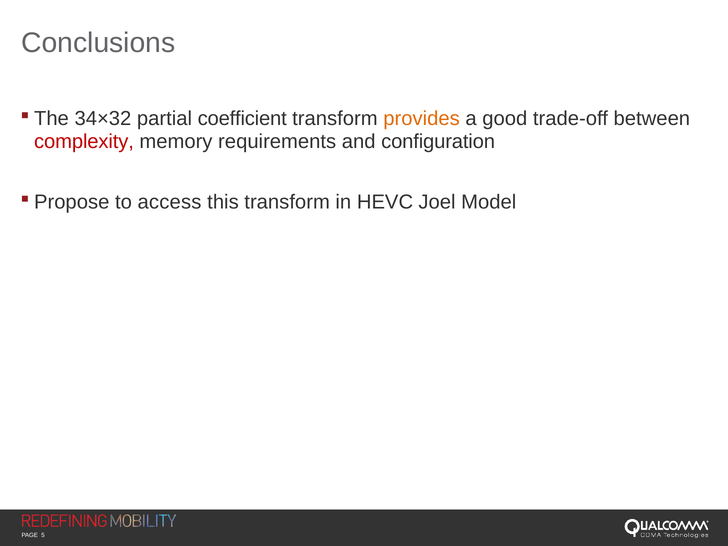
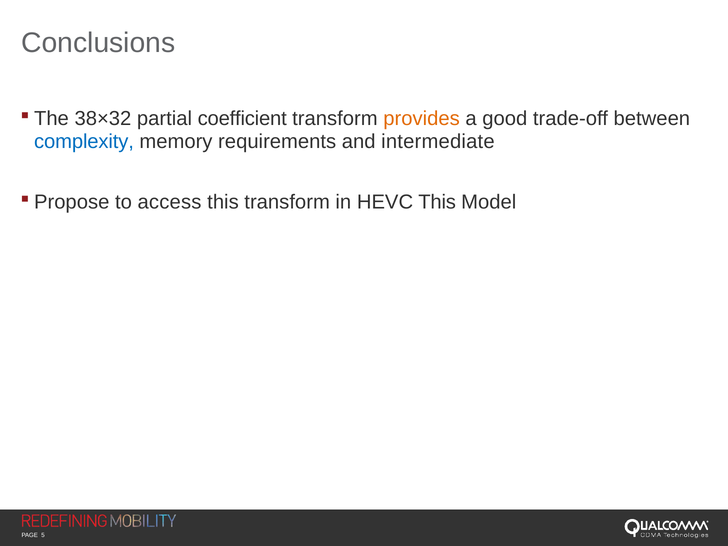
34×32: 34×32 -> 38×32
complexity colour: red -> blue
configuration: configuration -> intermediate
HEVC Joel: Joel -> This
